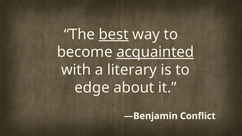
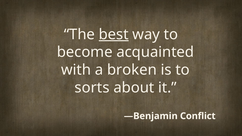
acquainted underline: present -> none
literary: literary -> broken
edge: edge -> sorts
